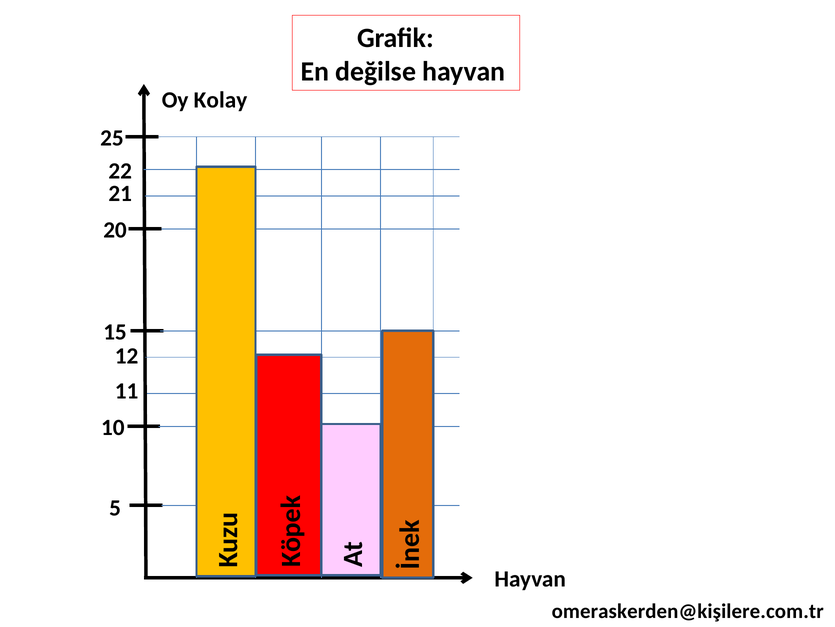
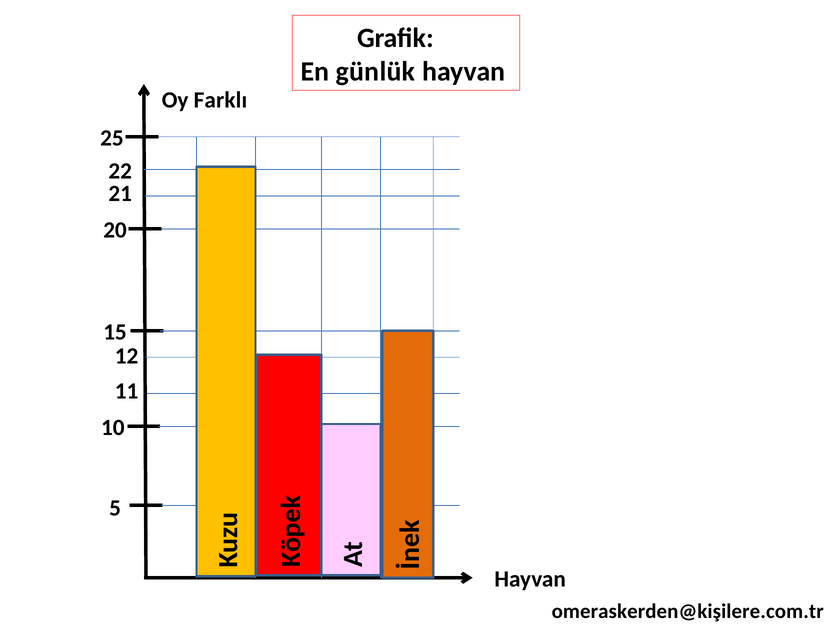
değilse: değilse -> günlük
Kolay: Kolay -> Farklı
